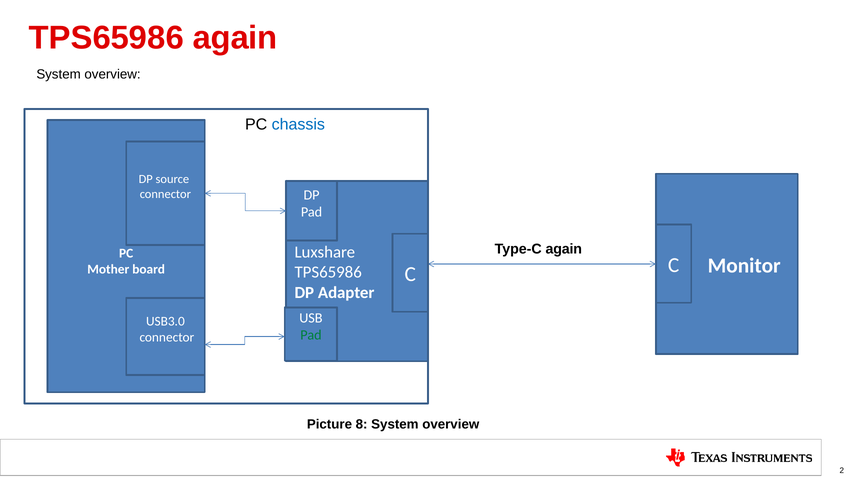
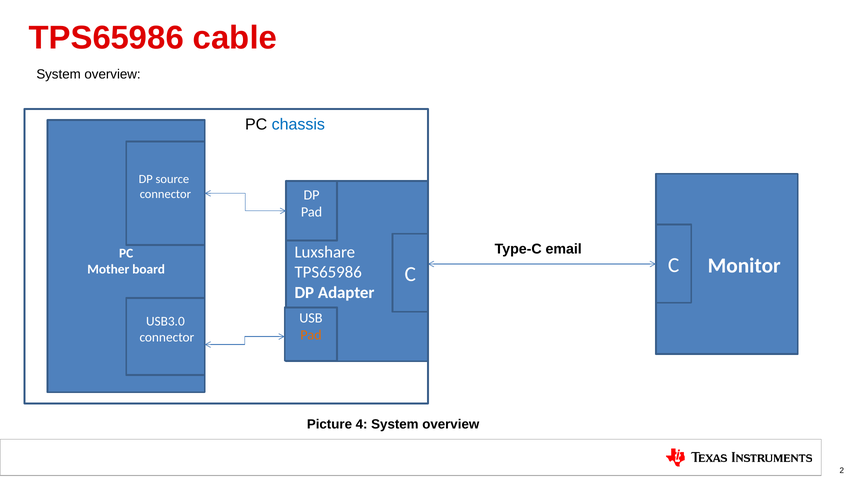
TPS65986 again: again -> cable
Type-C again: again -> email
Pad at (311, 335) colour: green -> orange
8: 8 -> 4
